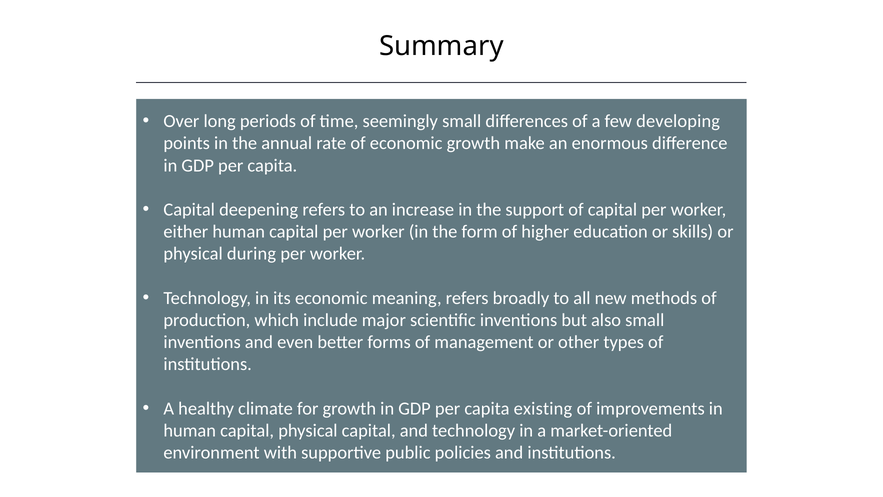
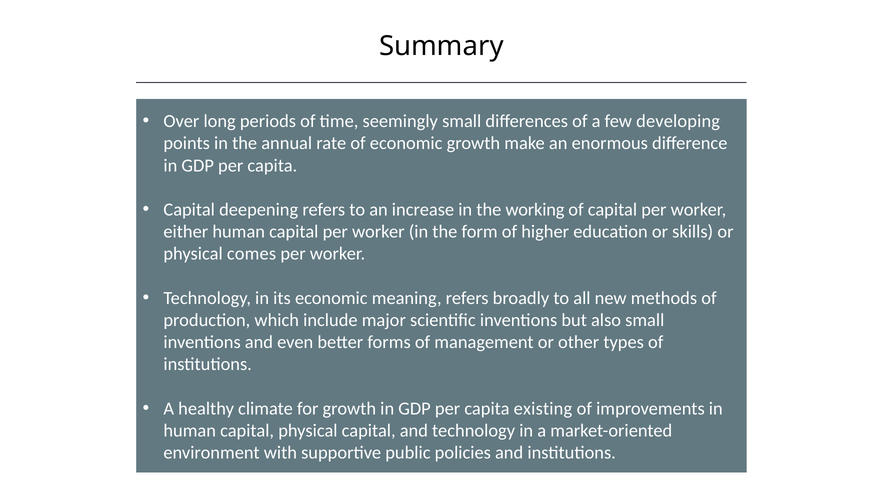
support: support -> working
during: during -> comes
